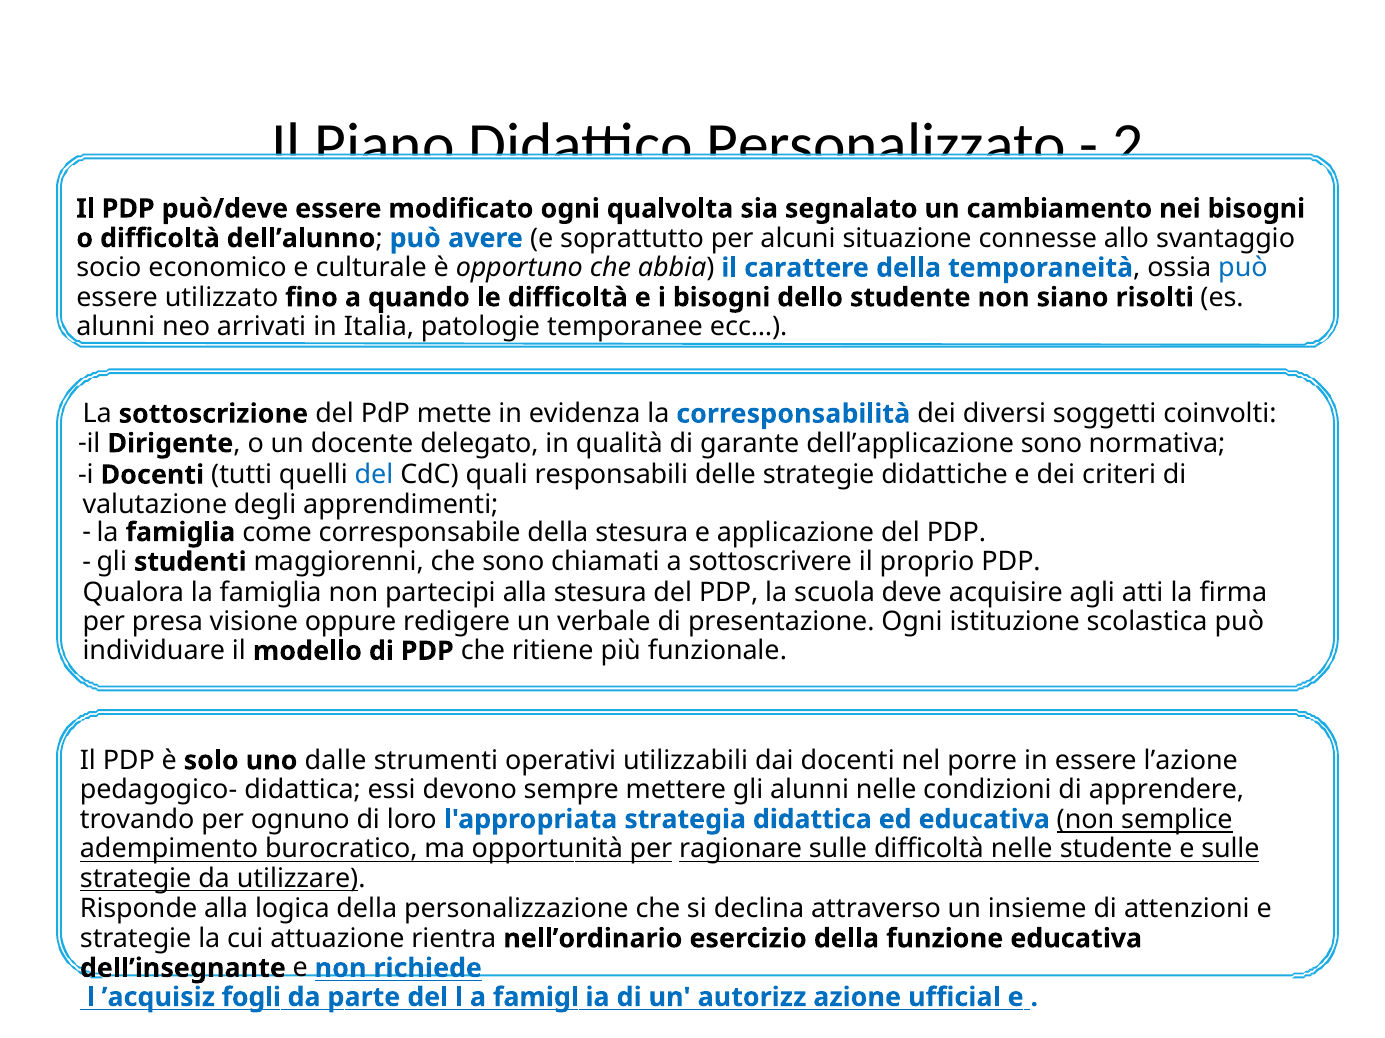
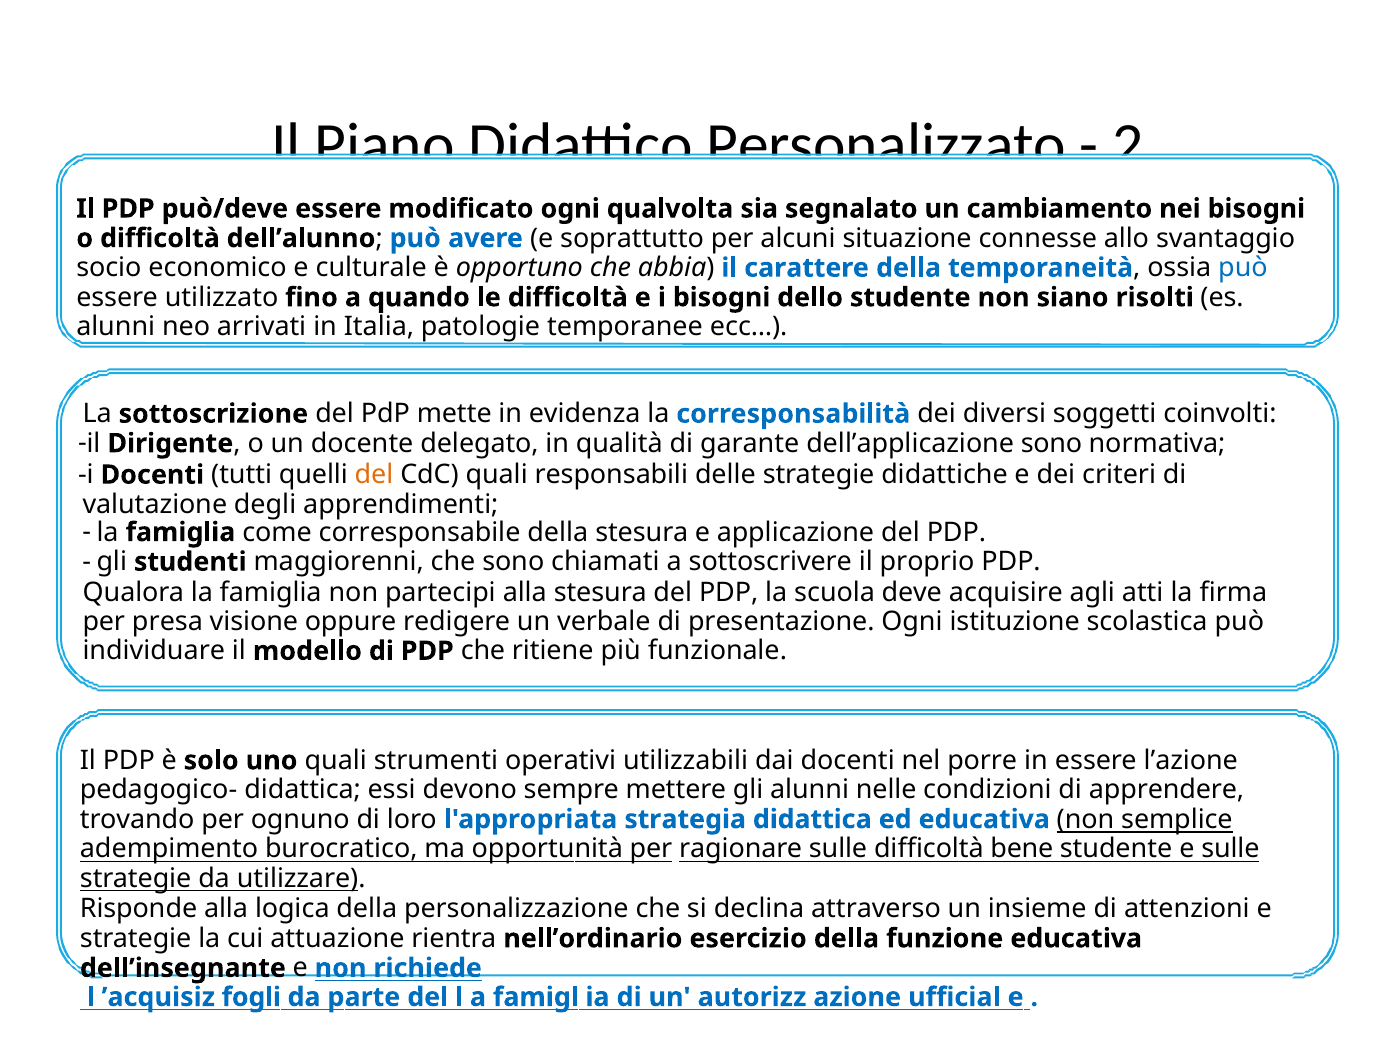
del at (374, 475) colour: blue -> orange
uno dalle: dalle -> quali
difficoltà nelle: nelle -> bene
